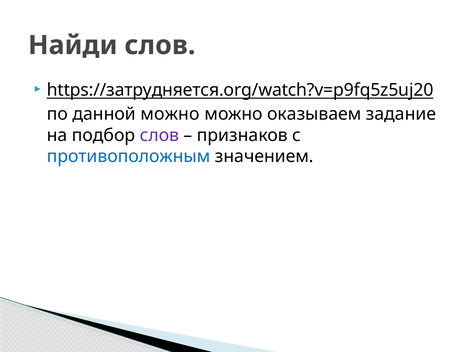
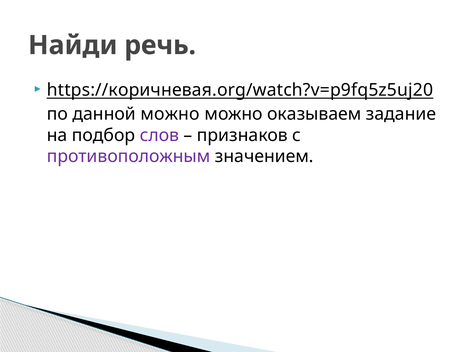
Найди слов: слов -> речь
https://затрудняется.org/watch?v=p9fq5z5uj20: https://затрудняется.org/watch?v=p9fq5z5uj20 -> https://коричневая.org/watch?v=p9fq5z5uj20
противоположным colour: blue -> purple
